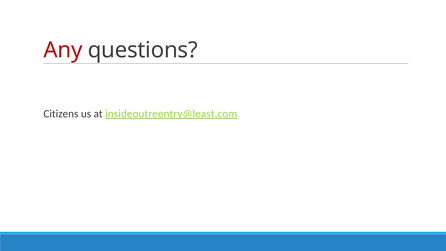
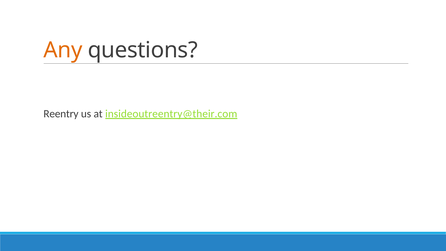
Any colour: red -> orange
Citizens: Citizens -> Reentry
insideoutreentry@least.com: insideoutreentry@least.com -> insideoutreentry@their.com
